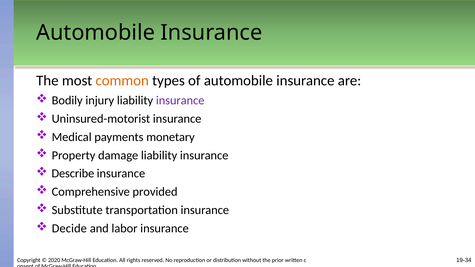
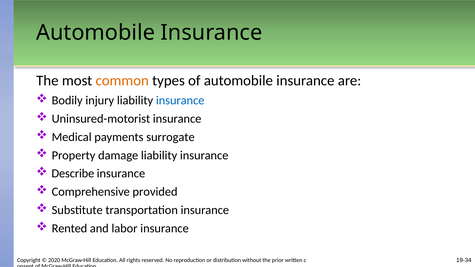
insurance at (180, 100) colour: purple -> blue
monetary: monetary -> surrogate
Decide: Decide -> Rented
